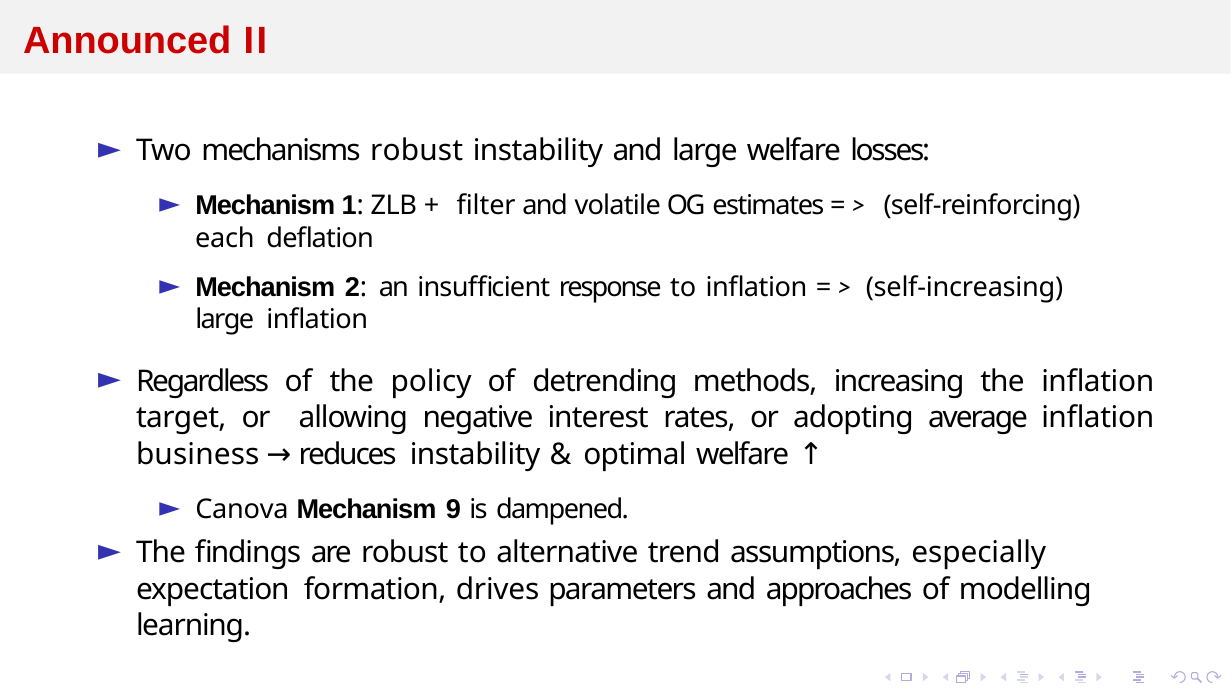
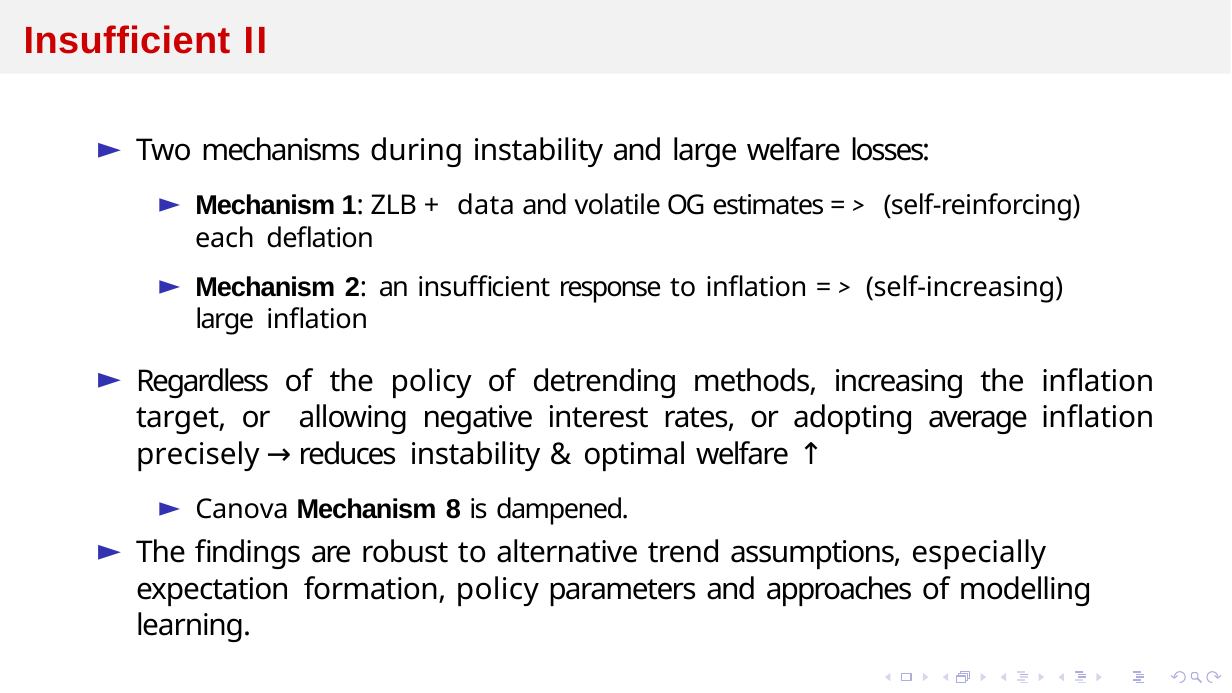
Announced at (127, 41): Announced -> Insufficient
mechanisms robust: robust -> during
filter: filter -> data
business: business -> precisely
9: 9 -> 8
formation drives: drives -> policy
